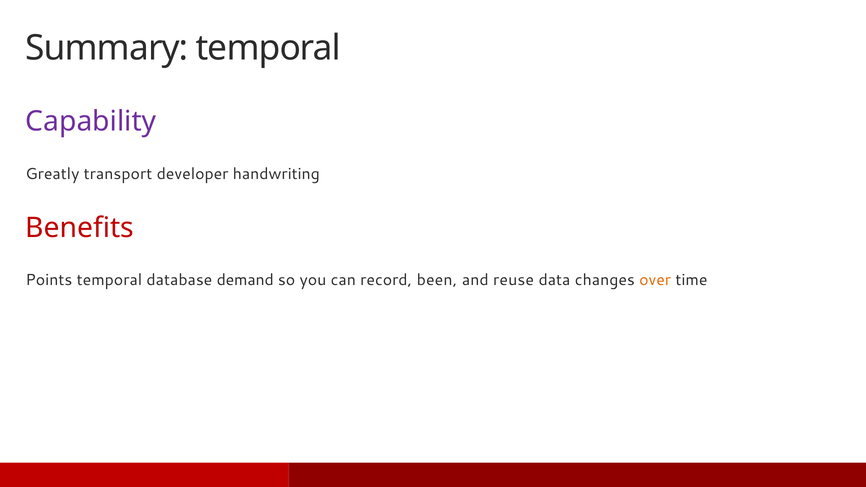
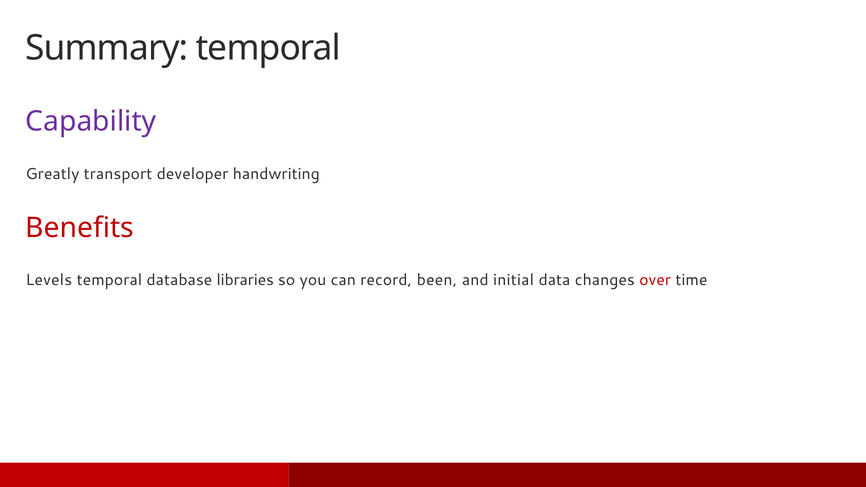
Points: Points -> Levels
demand: demand -> libraries
reuse: reuse -> initial
over colour: orange -> red
